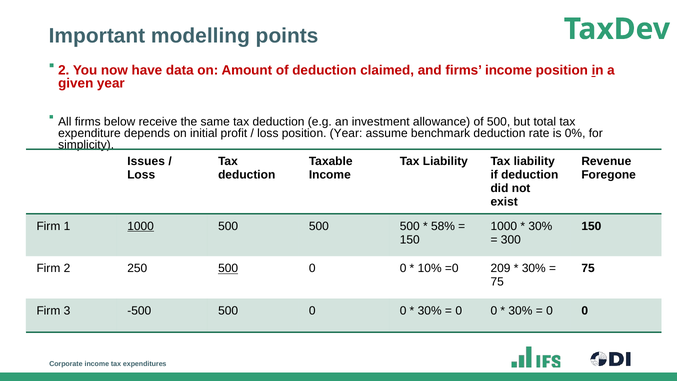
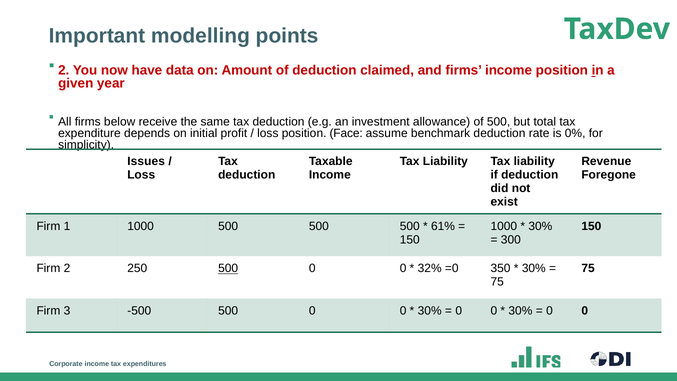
position Year: Year -> Face
1000 at (141, 226) underline: present -> none
58%: 58% -> 61%
10%: 10% -> 32%
209: 209 -> 350
